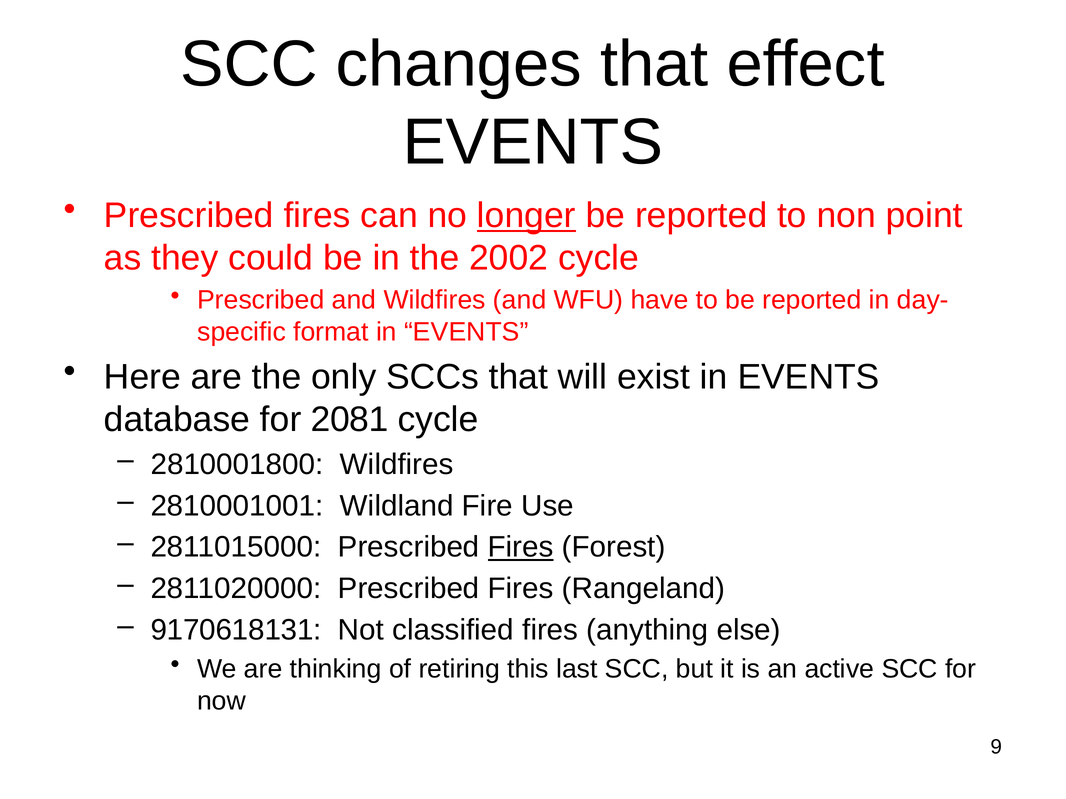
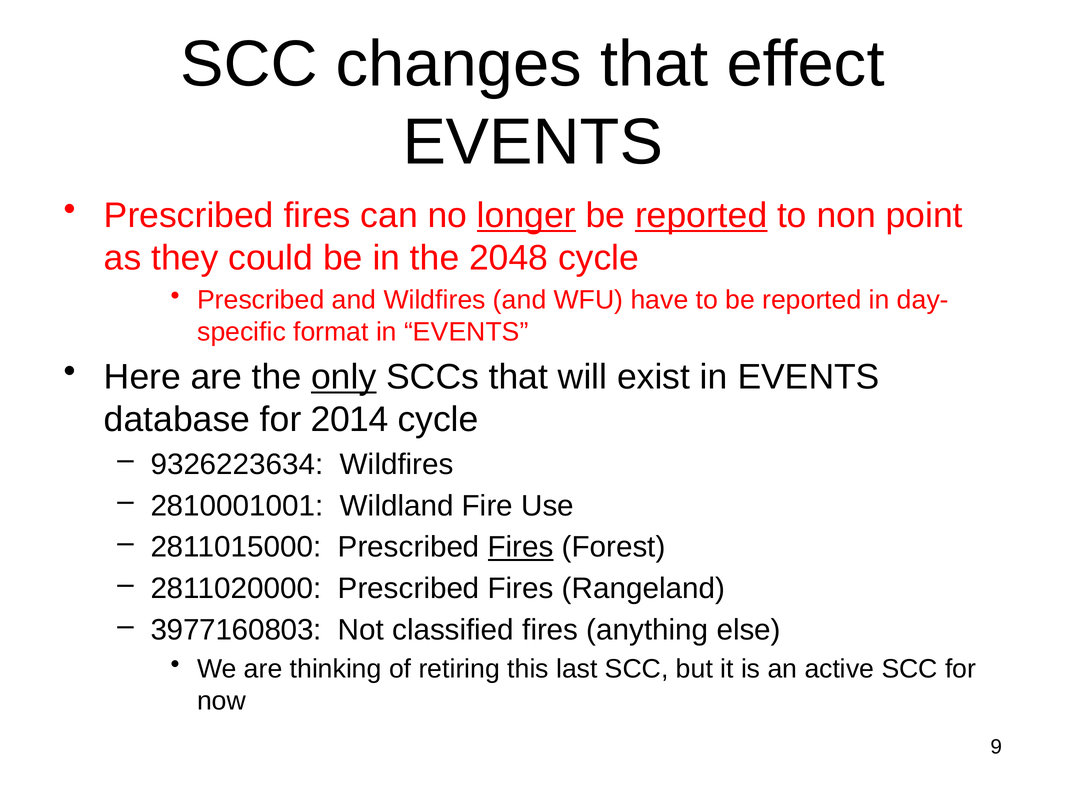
reported at (701, 216) underline: none -> present
2002: 2002 -> 2048
only underline: none -> present
2081: 2081 -> 2014
2810001800: 2810001800 -> 9326223634
9170618131: 9170618131 -> 3977160803
